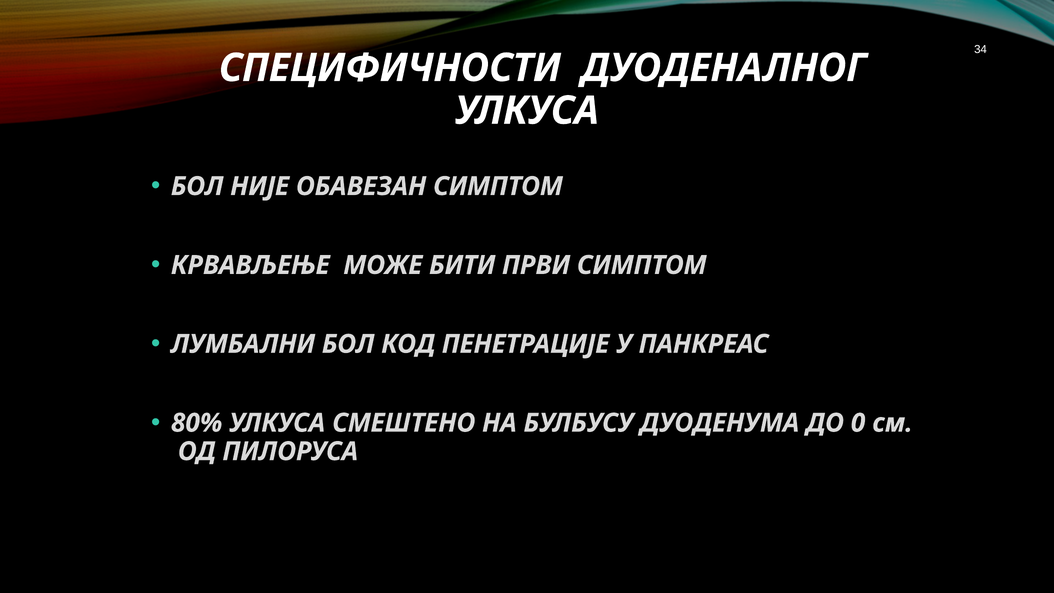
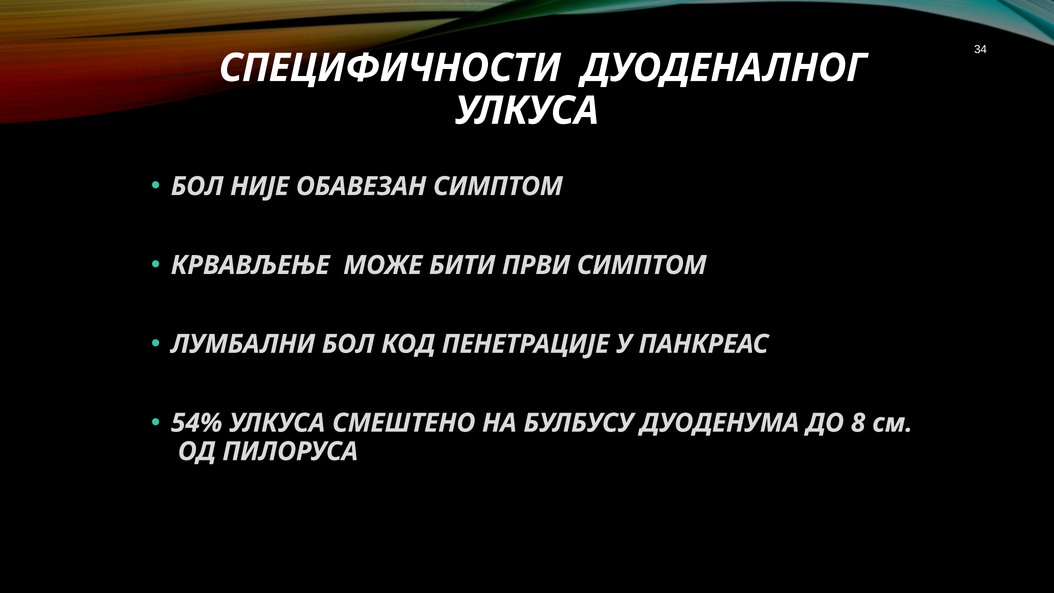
80%: 80% -> 54%
0: 0 -> 8
